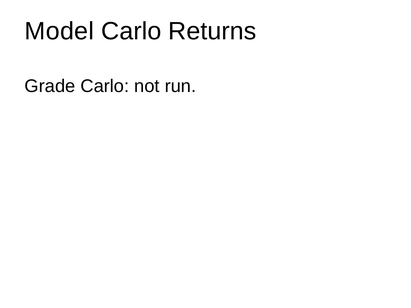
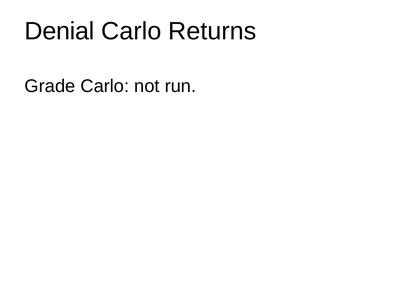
Model: Model -> Denial
